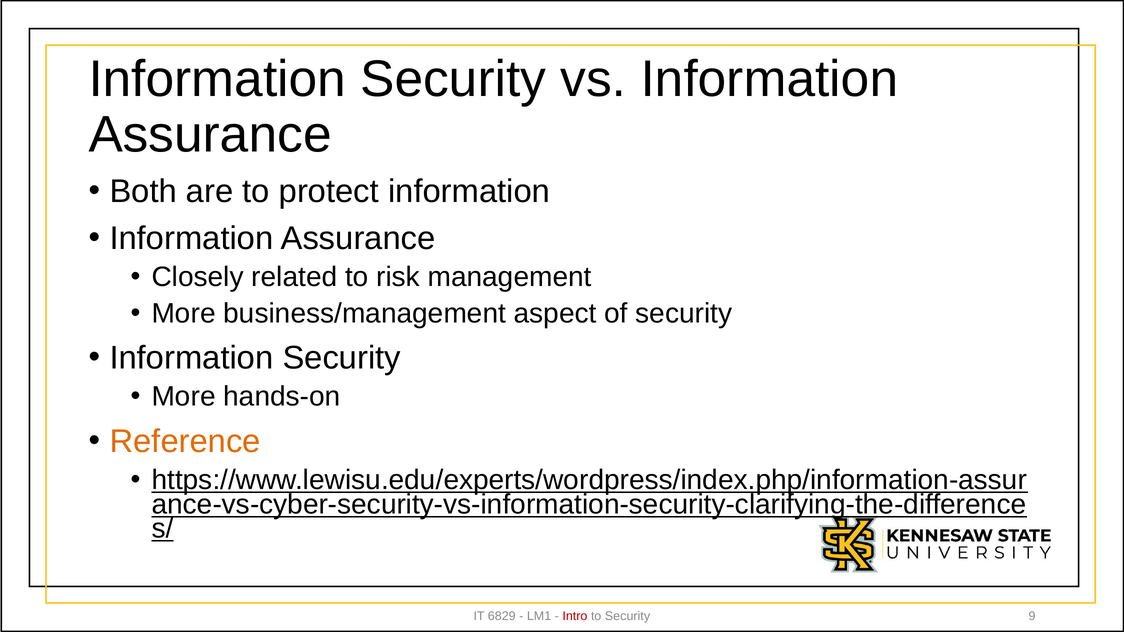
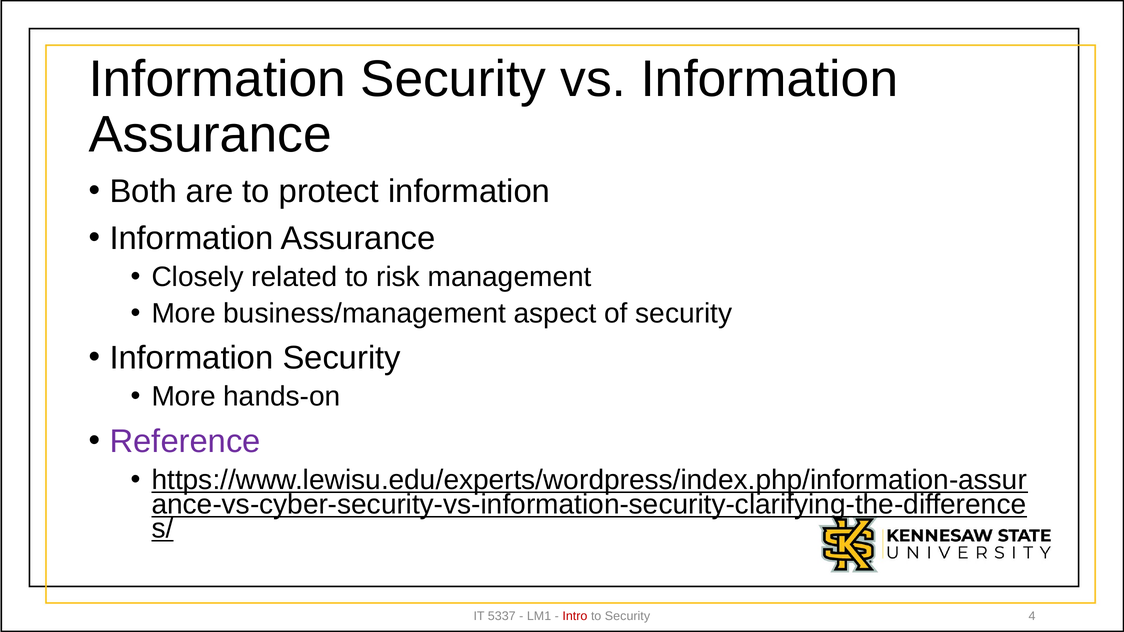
Reference colour: orange -> purple
6829: 6829 -> 5337
9: 9 -> 4
